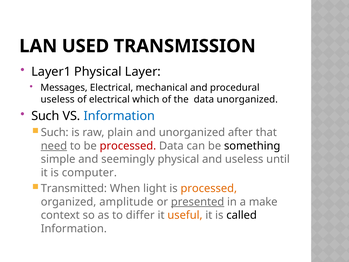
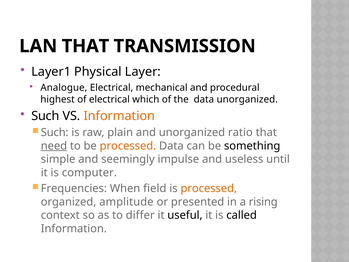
LAN USED: USED -> THAT
Messages: Messages -> Analogue
useless at (58, 99): useless -> highest
Information at (119, 116) colour: blue -> orange
after: after -> ratio
processed at (128, 146) colour: red -> orange
seemingly physical: physical -> impulse
Transmitted: Transmitted -> Frequencies
light: light -> field
presented underline: present -> none
make: make -> rising
useful colour: orange -> black
